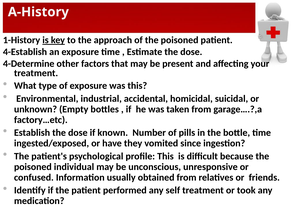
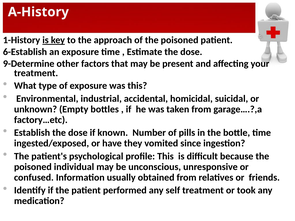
4-Establish: 4-Establish -> 6-Establish
4-Determine: 4-Determine -> 9-Determine
